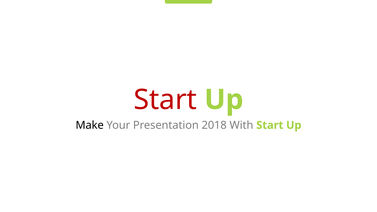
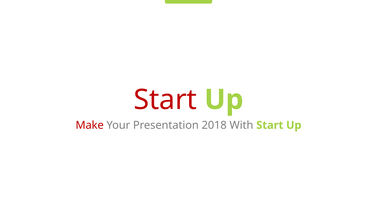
Make colour: black -> red
